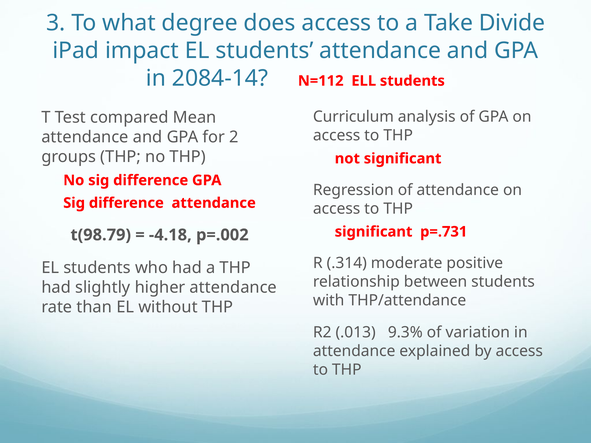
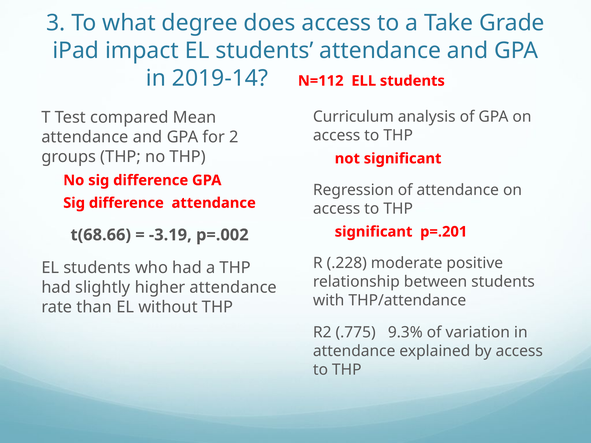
Divide: Divide -> Grade
2084-14: 2084-14 -> 2019-14
p=.731: p=.731 -> p=.201
t(98.79: t(98.79 -> t(68.66
-4.18: -4.18 -> -3.19
.314: .314 -> .228
.013: .013 -> .775
